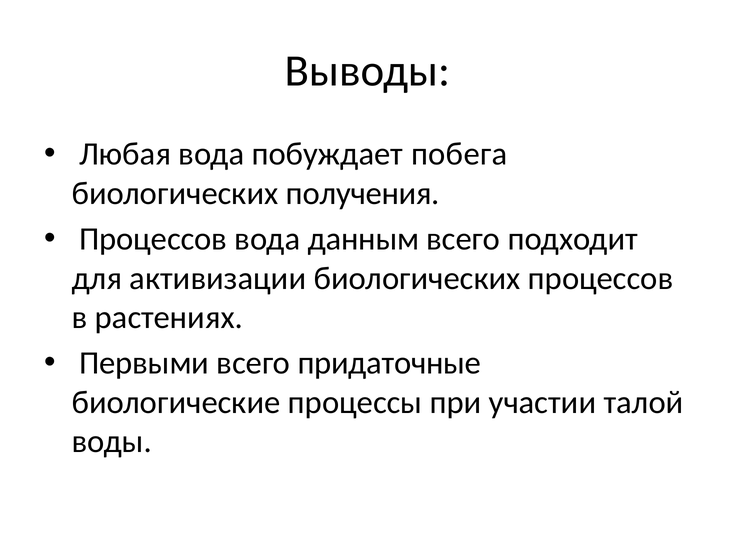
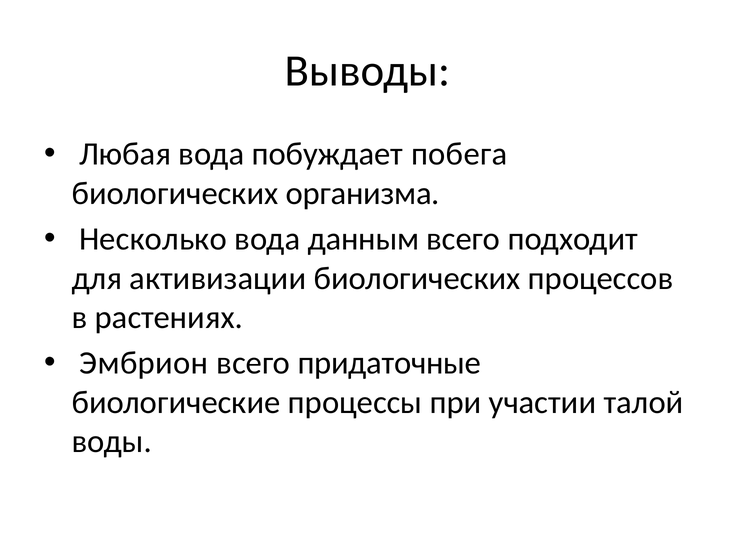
получения: получения -> организма
Процессов at (153, 239): Процессов -> Несколько
Первыми: Первыми -> Эмбрион
